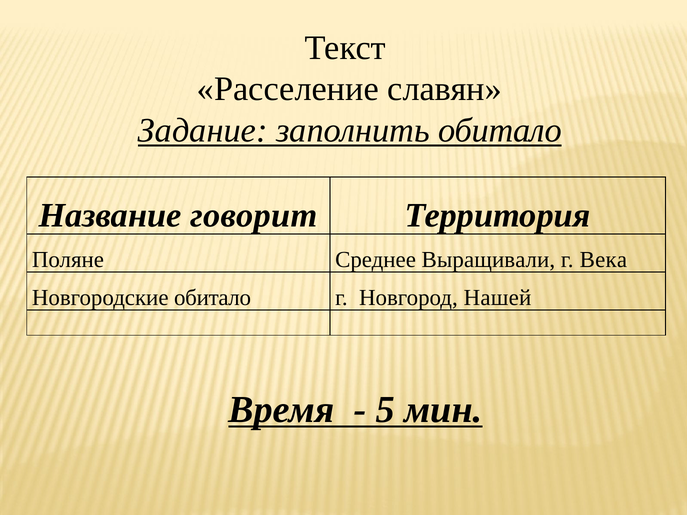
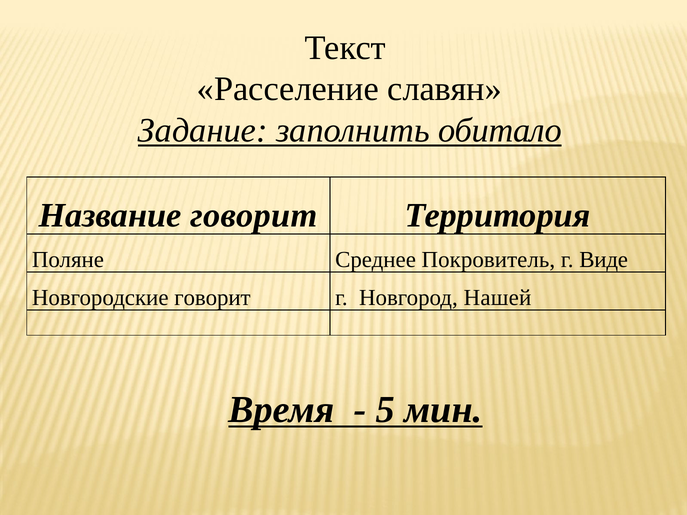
Выращивали: Выращивали -> Покровитель
Века: Века -> Виде
Новгородские обитало: обитало -> говорит
